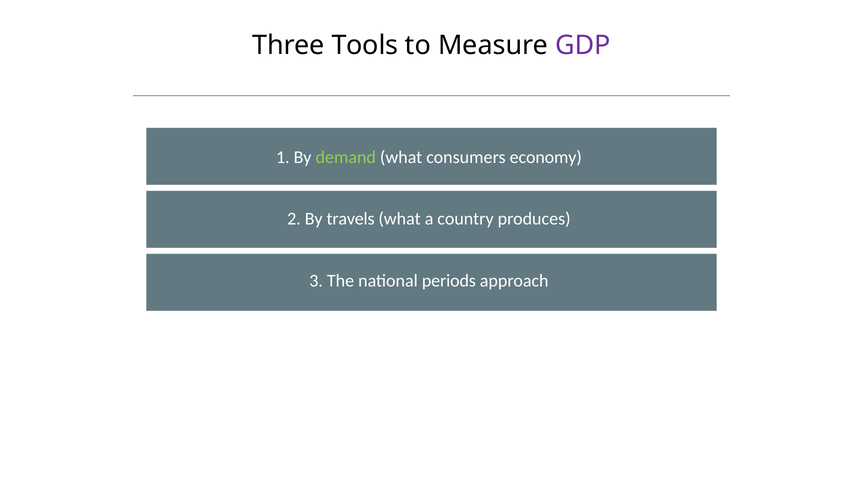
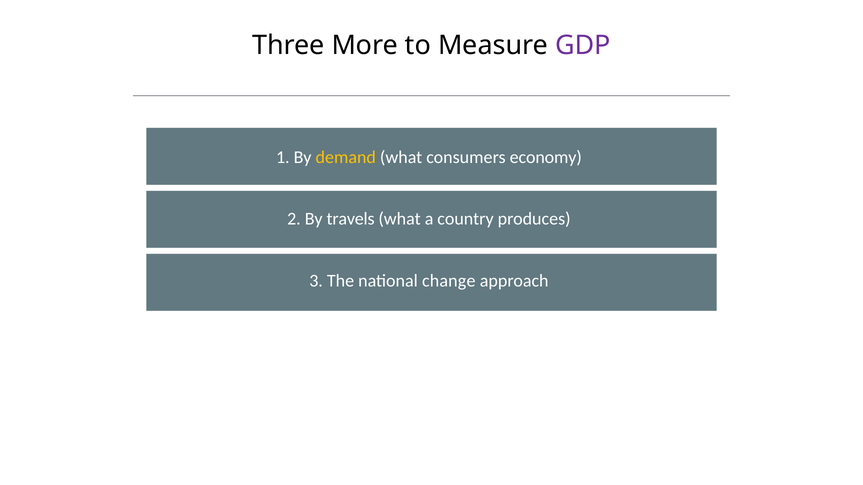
Tools: Tools -> More
demand colour: light green -> yellow
periods: periods -> change
